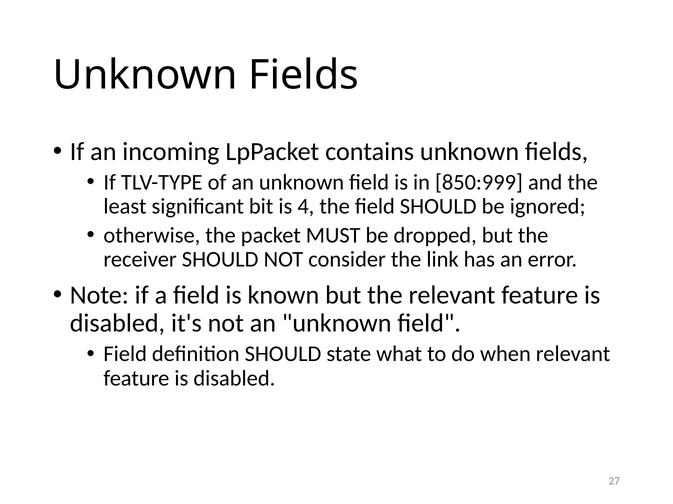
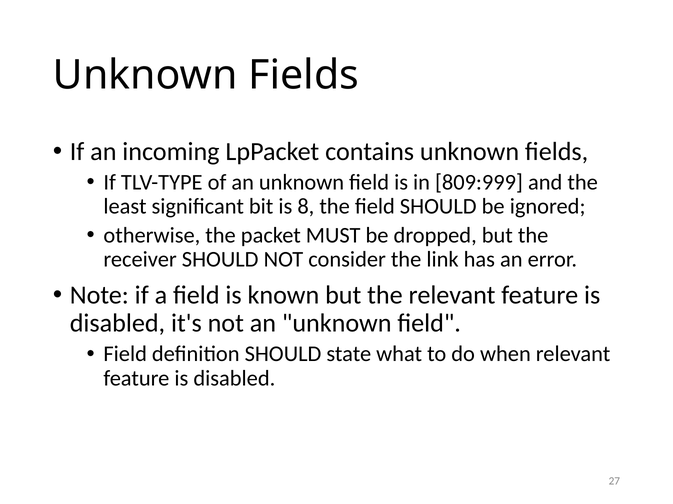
850:999: 850:999 -> 809:999
4: 4 -> 8
